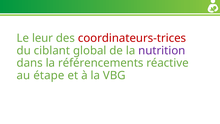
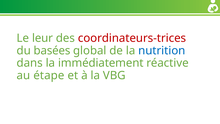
ciblant: ciblant -> basées
nutrition colour: purple -> blue
référencements: référencements -> immédiatement
